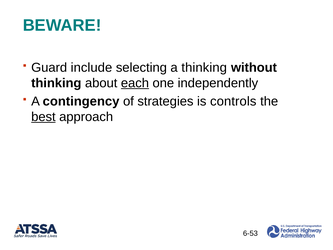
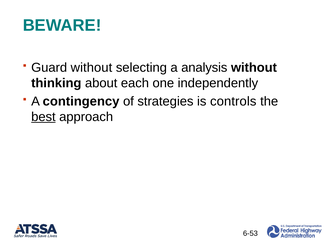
Guard include: include -> without
a thinking: thinking -> analysis
each underline: present -> none
